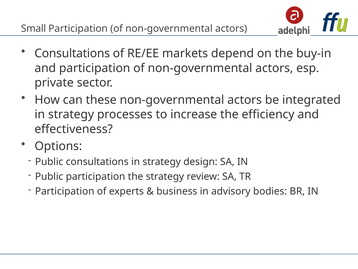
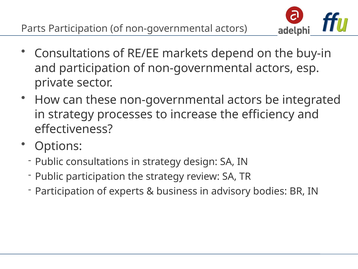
Small: Small -> Parts
